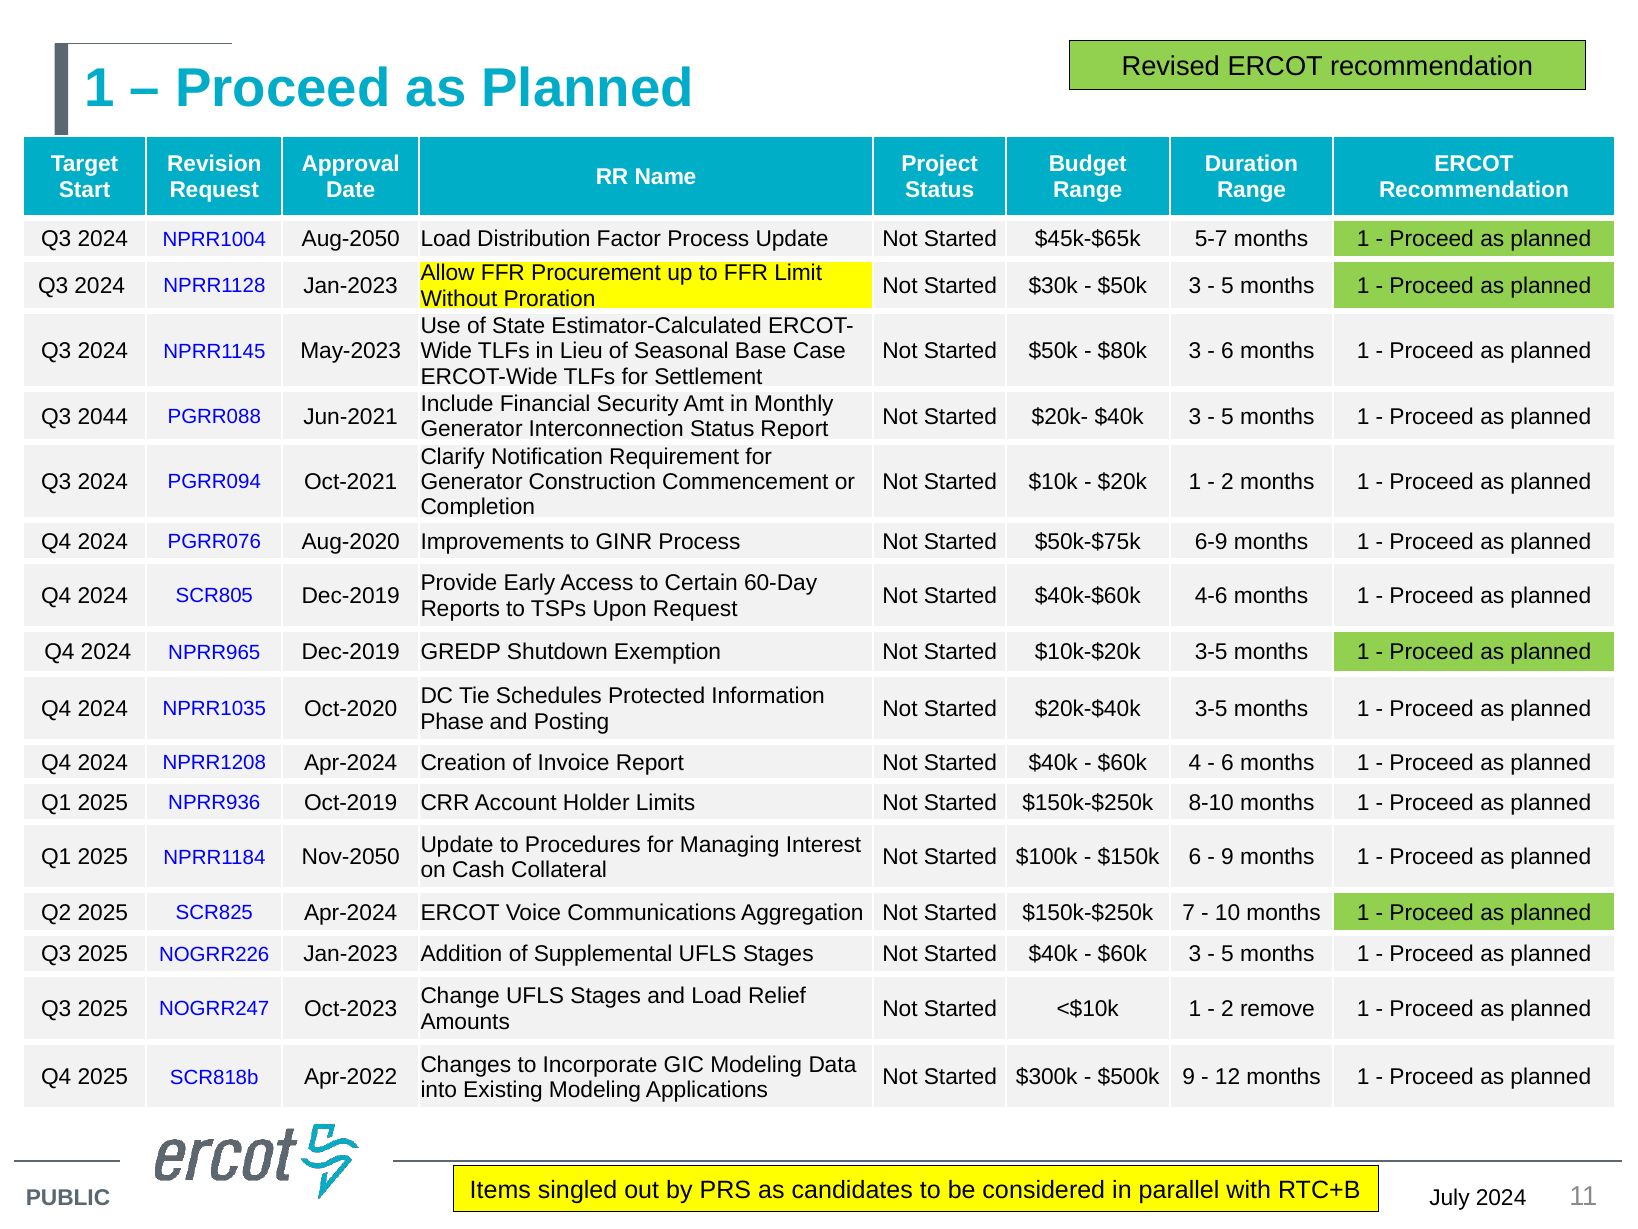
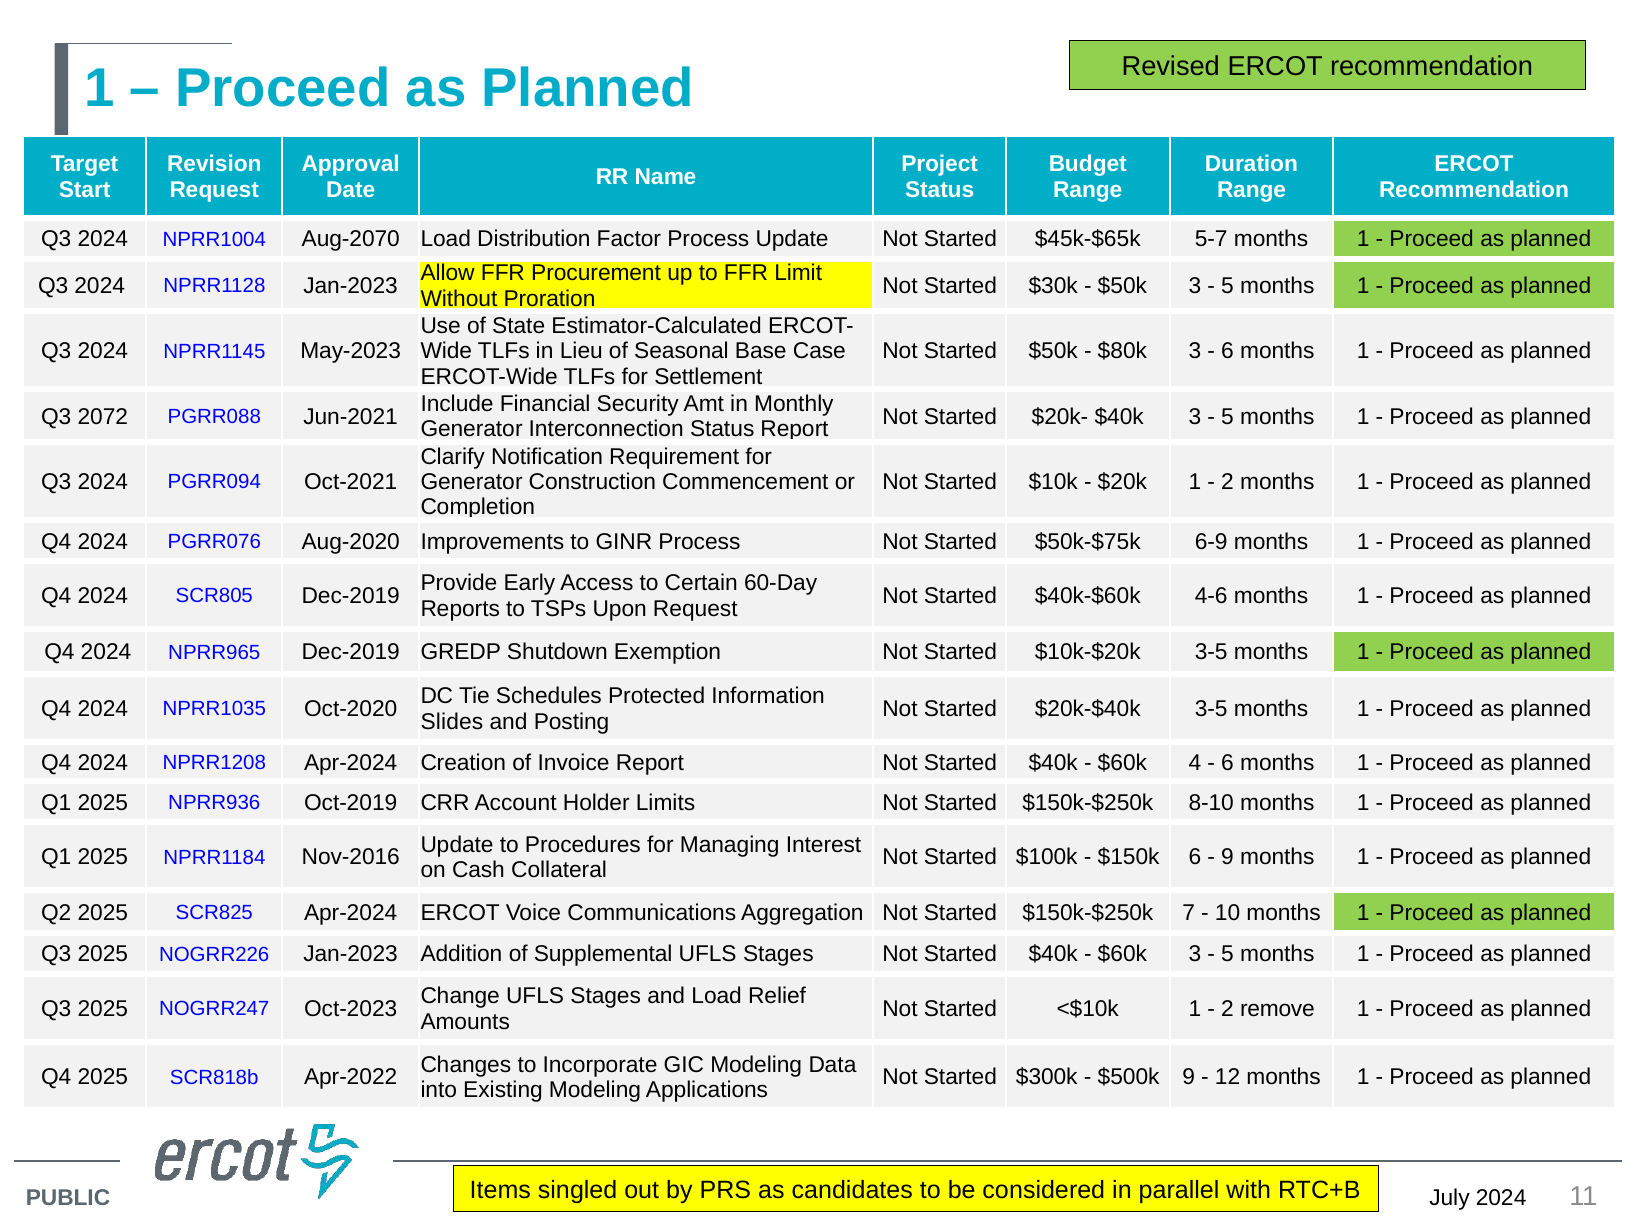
Aug-2050: Aug-2050 -> Aug-2070
2044: 2044 -> 2072
Phase: Phase -> Slides
Nov-2050: Nov-2050 -> Nov-2016
